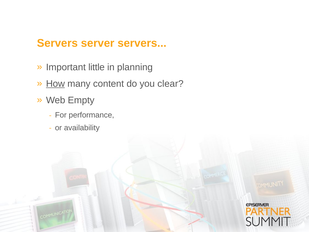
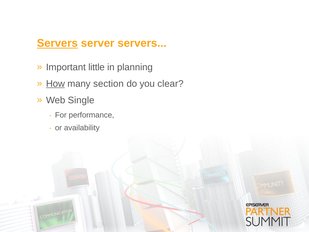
Servers at (57, 43) underline: none -> present
content: content -> section
Empty: Empty -> Single
